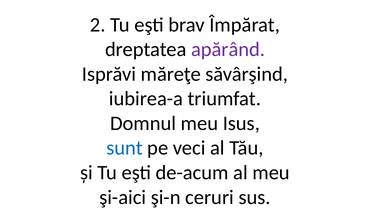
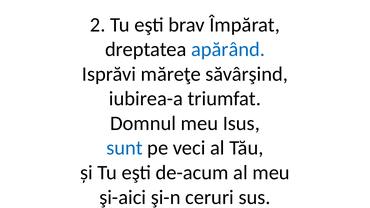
apărând colour: purple -> blue
